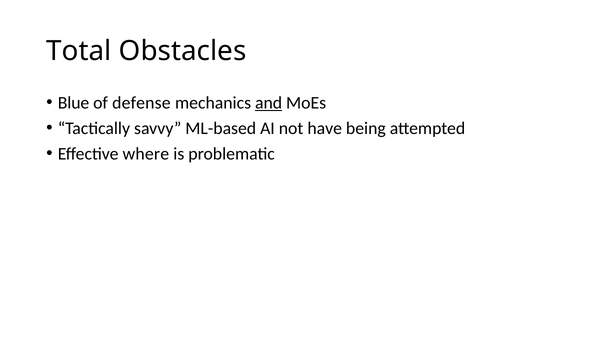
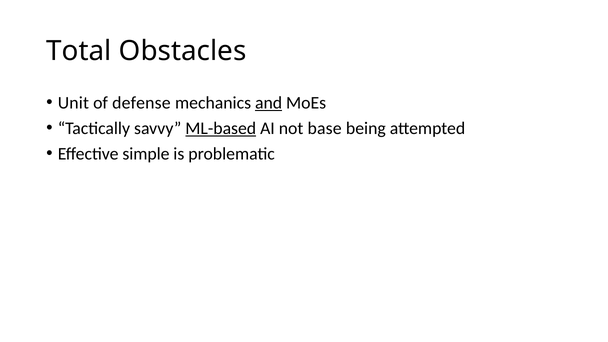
Blue: Blue -> Unit
ML-based underline: none -> present
have: have -> base
where: where -> simple
